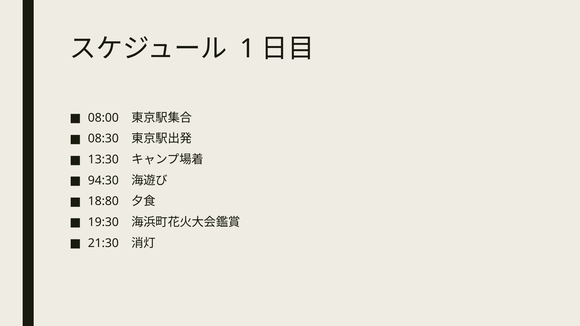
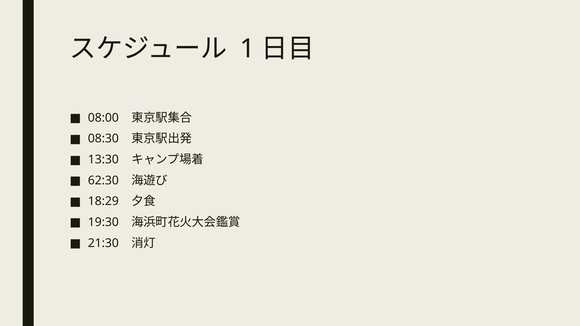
94:30: 94:30 -> 62:30
18:80: 18:80 -> 18:29
